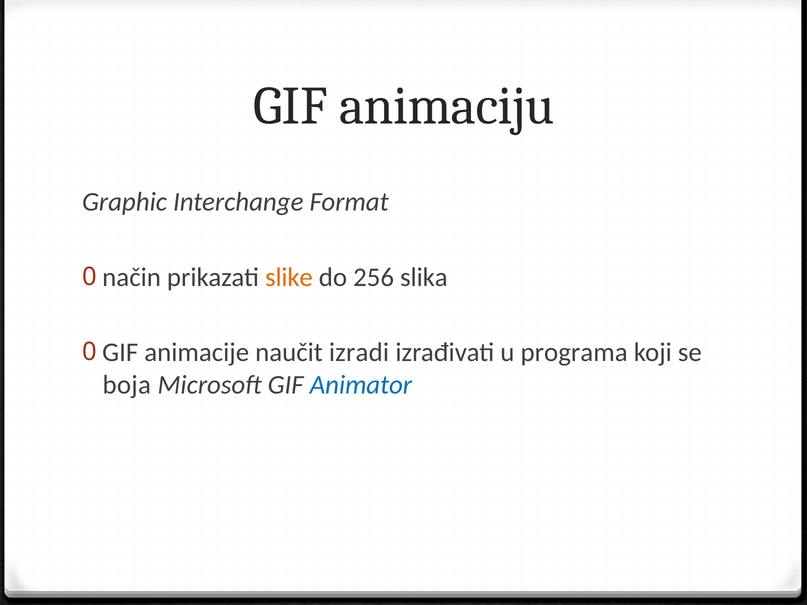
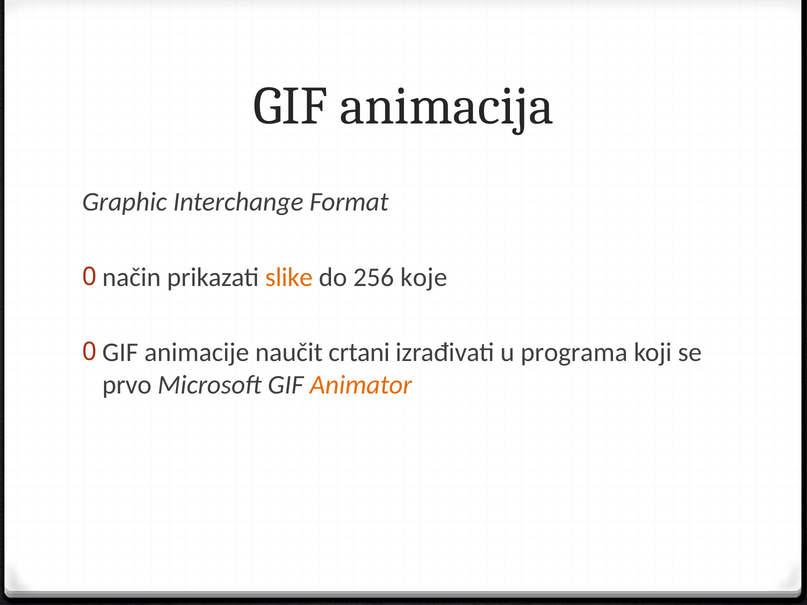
animaciju: animaciju -> animacija
slika: slika -> koje
izradi: izradi -> crtani
boja: boja -> prvo
Animator colour: blue -> orange
